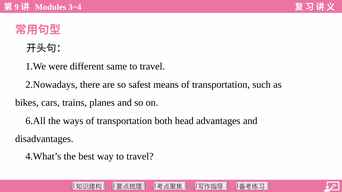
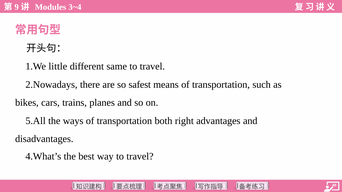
were: were -> little
6.All: 6.All -> 5.All
head: head -> right
